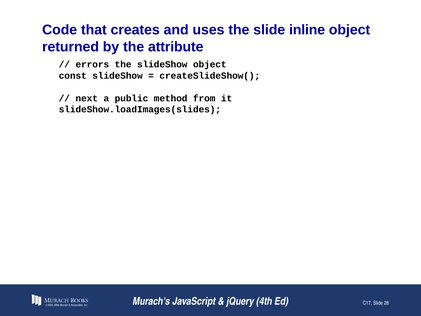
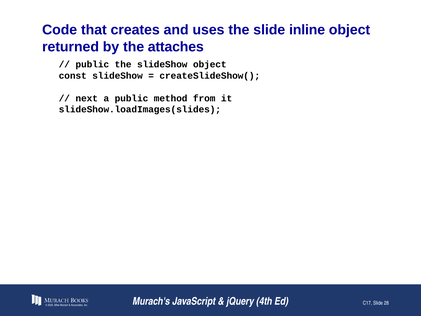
attribute: attribute -> attaches
errors at (92, 65): errors -> public
